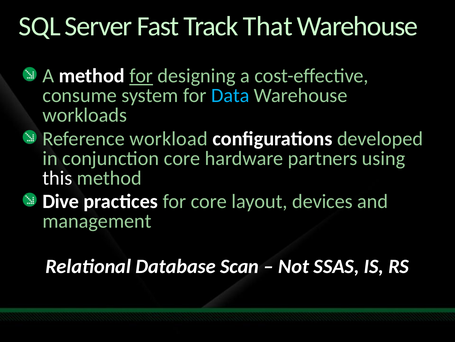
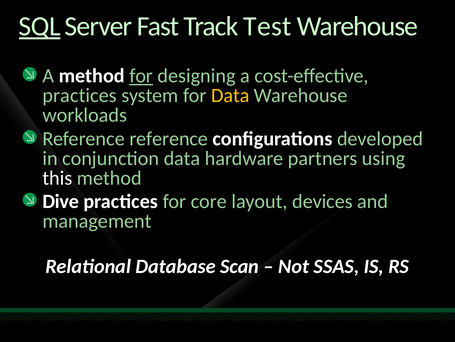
SQL underline: none -> present
That: That -> Test
consume at (80, 95): consume -> practices
Data at (230, 95) colour: light blue -> yellow
Reference workload: workload -> reference
conjunction core: core -> data
